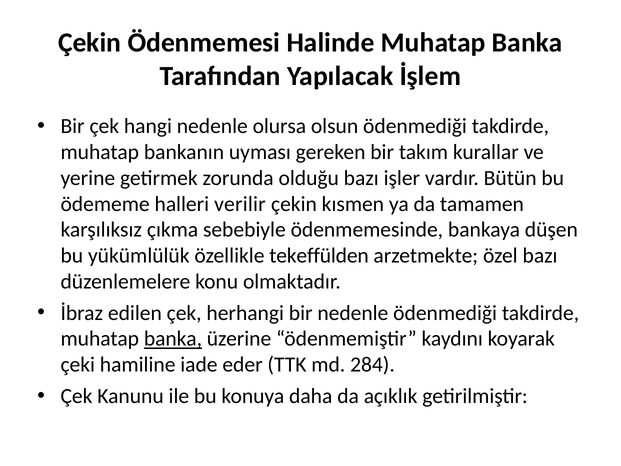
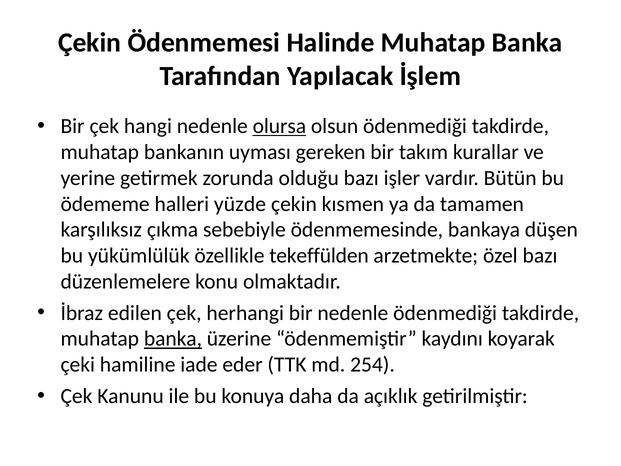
olursa underline: none -> present
verilir: verilir -> yüzde
284: 284 -> 254
